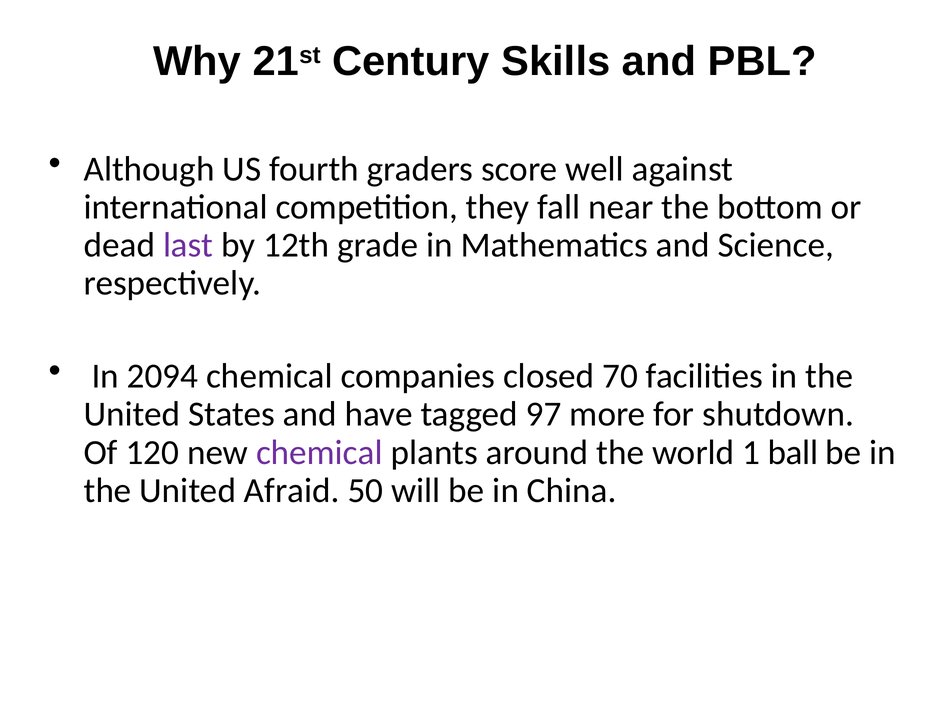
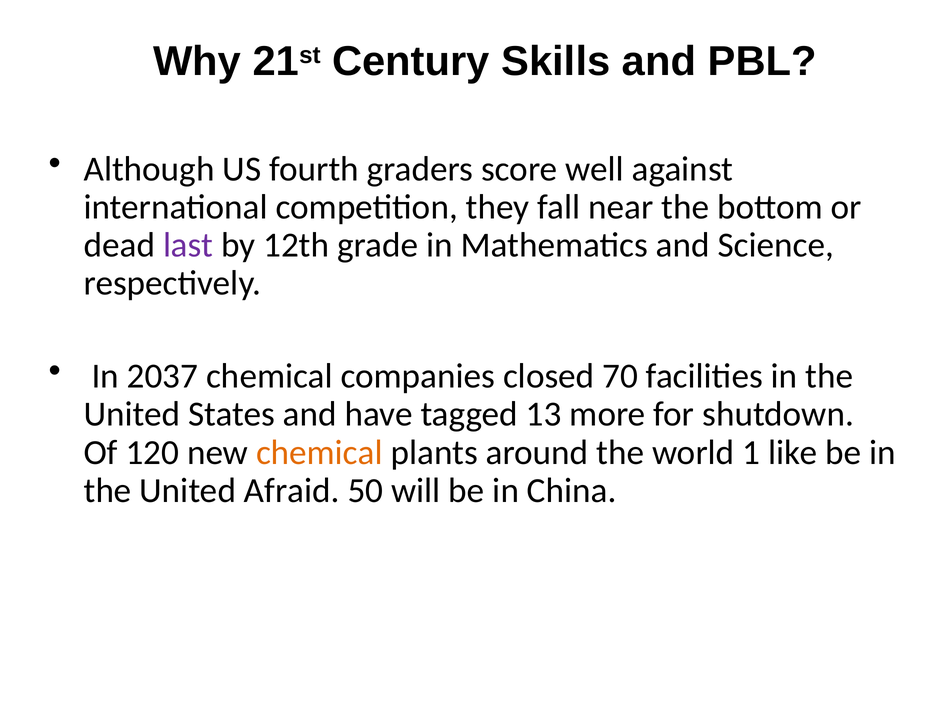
2094: 2094 -> 2037
97: 97 -> 13
chemical at (319, 453) colour: purple -> orange
ball: ball -> like
